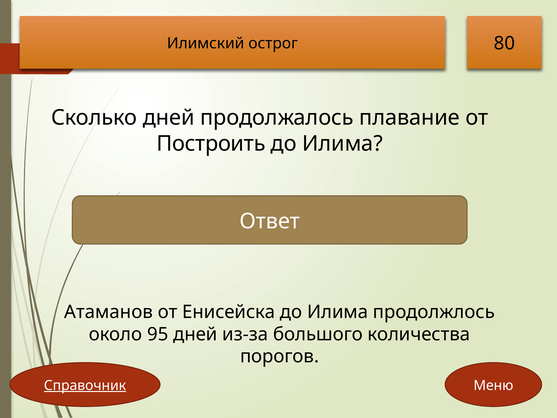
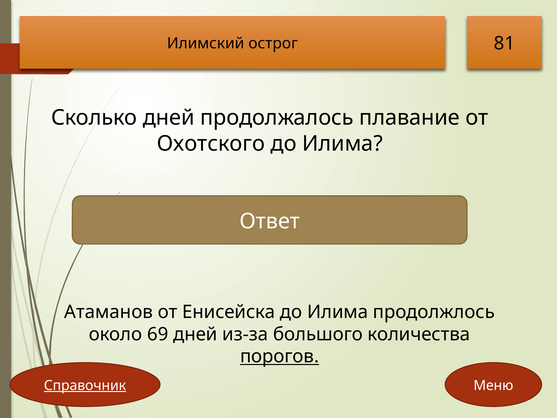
80: 80 -> 81
Построить: Построить -> Охотского
95: 95 -> 69
порогов underline: none -> present
